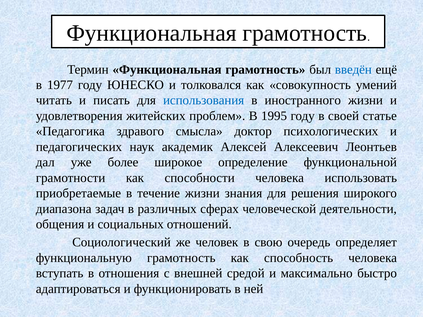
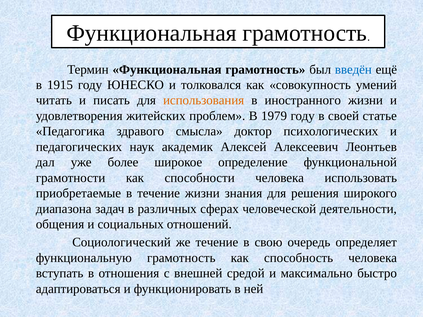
1977: 1977 -> 1915
использования colour: blue -> orange
1995: 1995 -> 1979
же человек: человек -> течение
